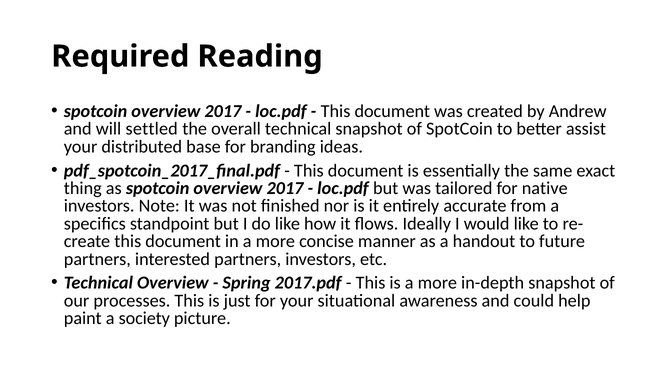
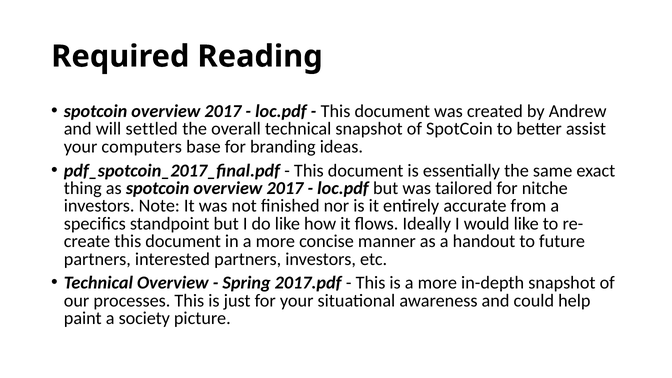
distributed: distributed -> computers
native: native -> nitche
